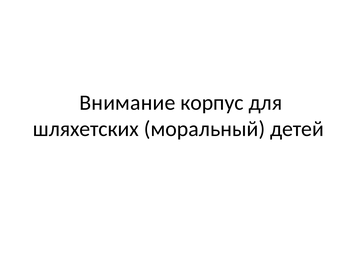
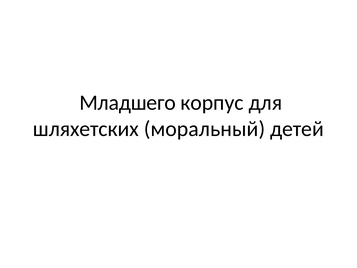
Внимание: Внимание -> Младшего
